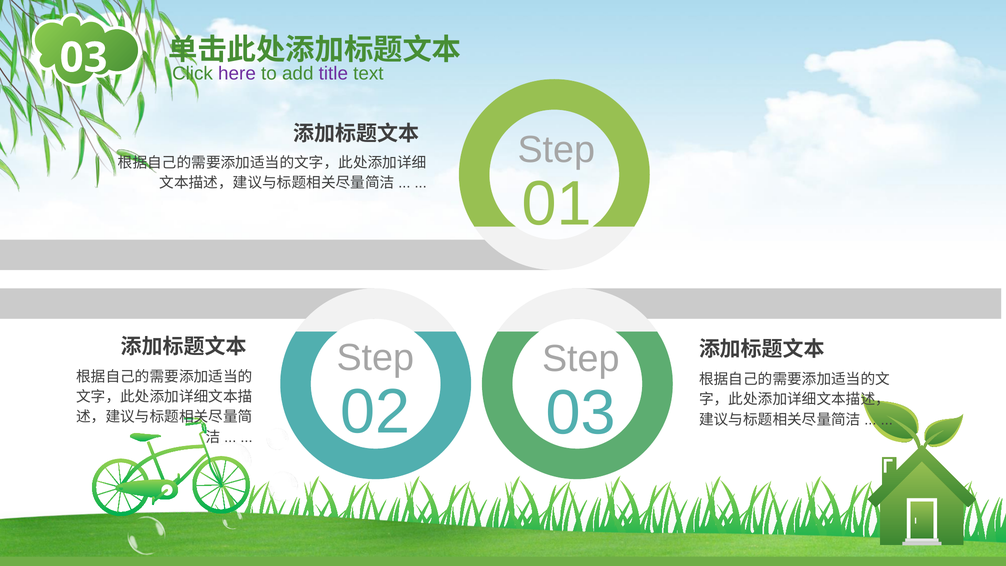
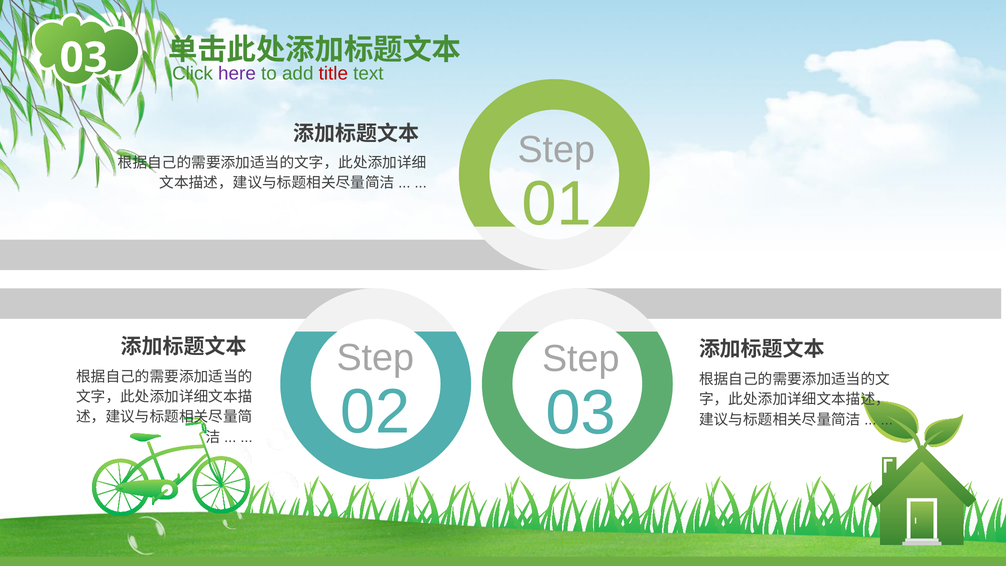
title colour: purple -> red
